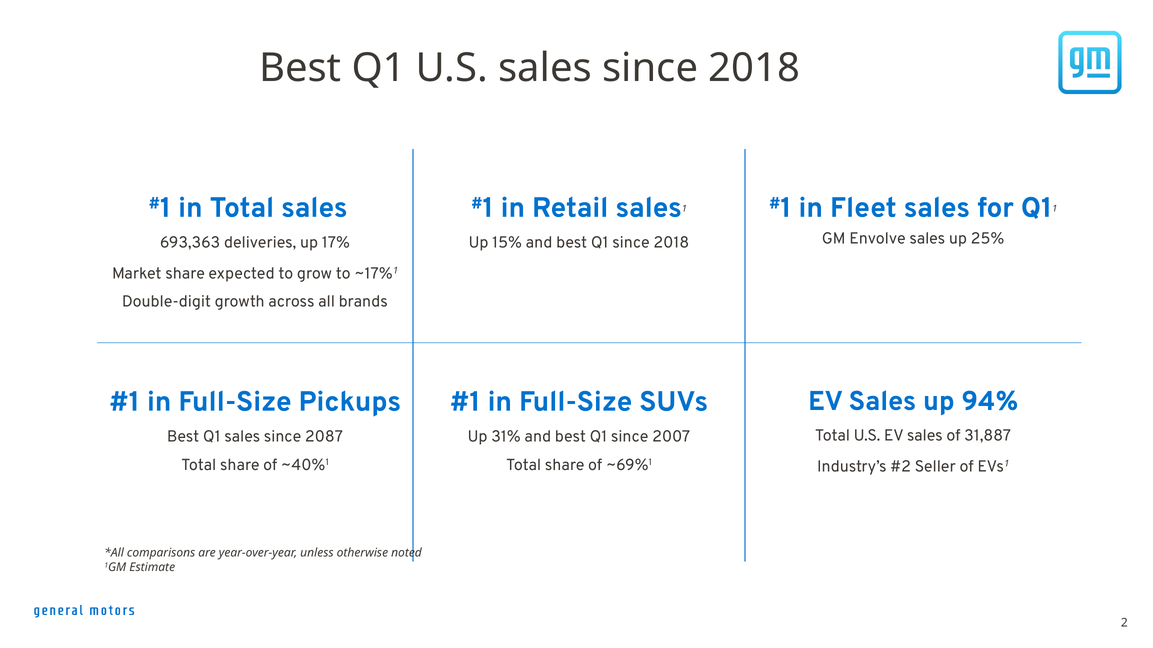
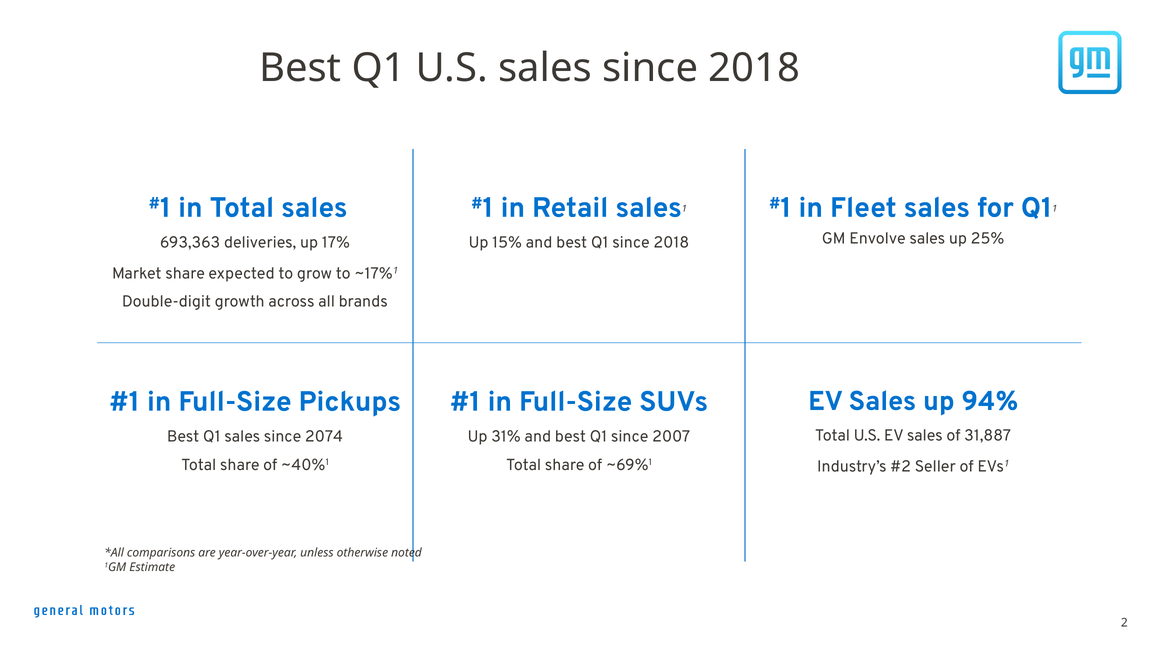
2087: 2087 -> 2074
